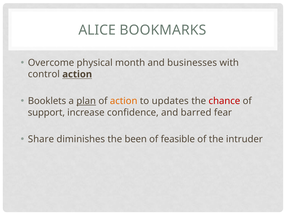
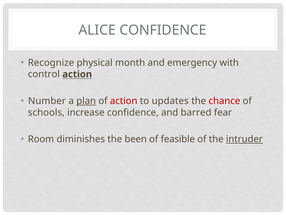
ALICE BOOKMARKS: BOOKMARKS -> CONFIDENCE
Overcome: Overcome -> Recognize
businesses: businesses -> emergency
Booklets: Booklets -> Number
action at (124, 101) colour: orange -> red
support: support -> schools
Share: Share -> Room
intruder underline: none -> present
